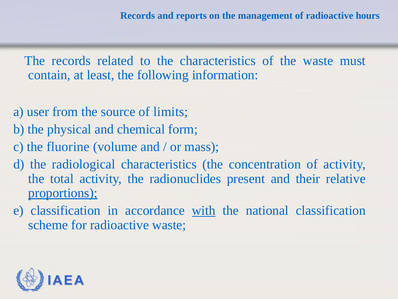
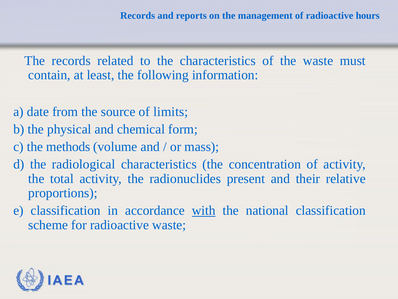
user: user -> date
fluorine: fluorine -> methods
proportions underline: present -> none
